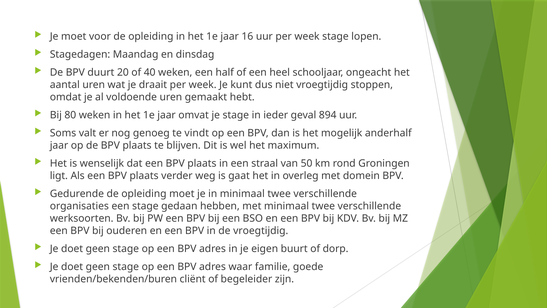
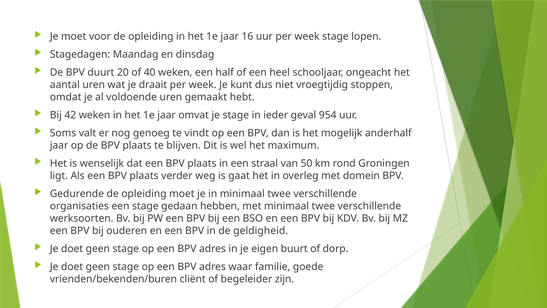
80: 80 -> 42
894: 894 -> 954
de vroegtijdig: vroegtijdig -> geldigheid
